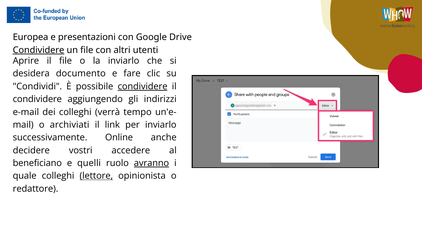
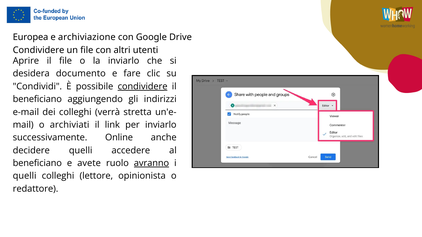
presentazioni: presentazioni -> archiviazione
Condividere at (39, 50) underline: present -> none
condividere at (37, 99): condividere -> beneficiano
tempo: tempo -> stretta
decidere vostri: vostri -> quelli
quelli: quelli -> avete
quale at (25, 176): quale -> quelli
lettore underline: present -> none
